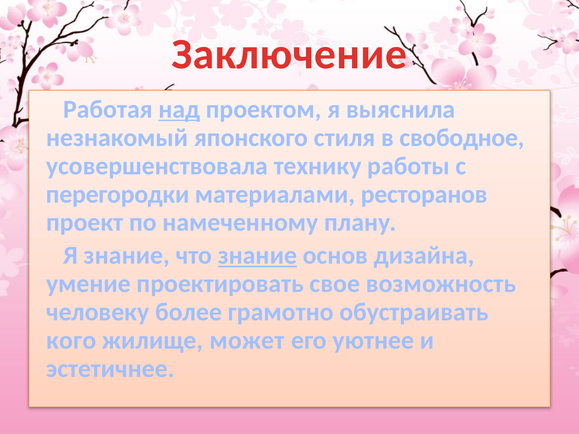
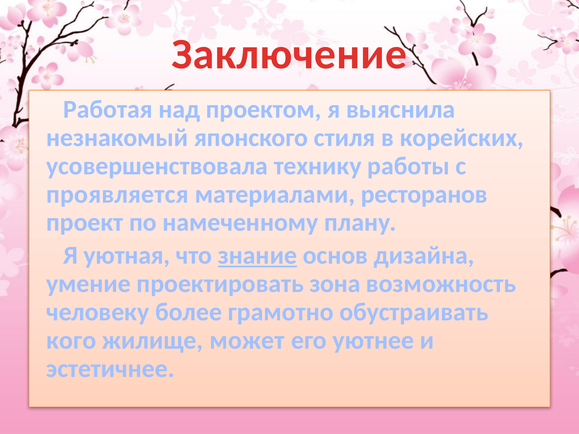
над underline: present -> none
свободное: свободное -> корейских
перегородки: перегородки -> проявляется
Я знание: знание -> уютная
свое: свое -> зона
